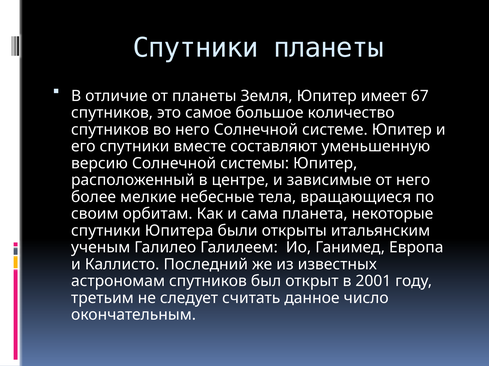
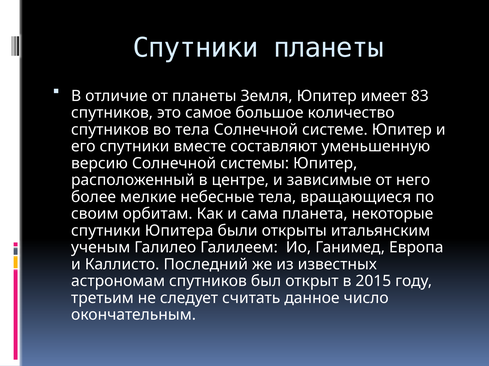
67: 67 -> 83
во него: него -> тела
2001: 2001 -> 2015
